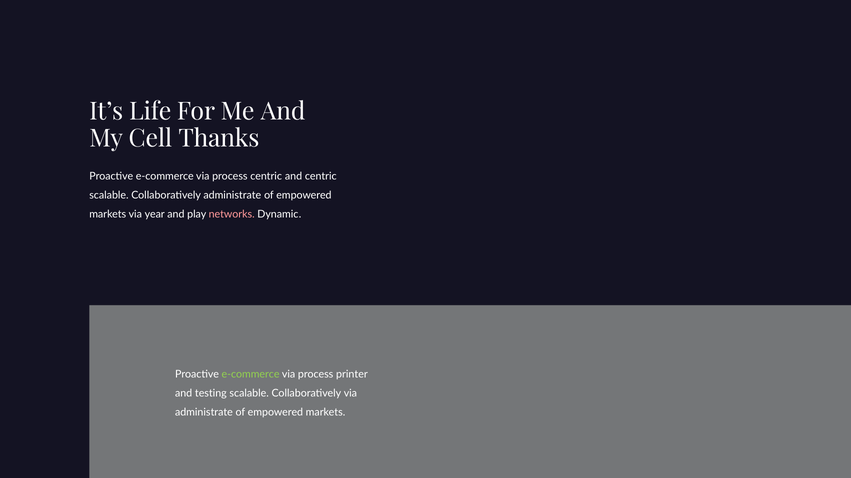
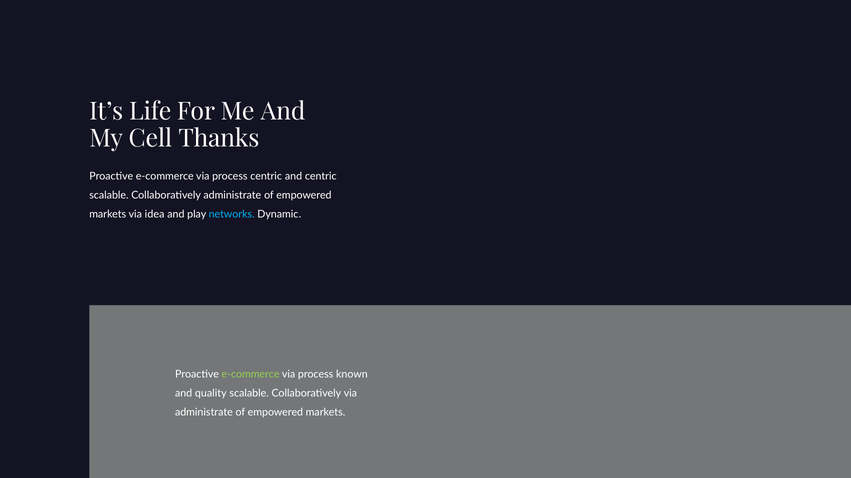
year: year -> idea
networks colour: pink -> light blue
printer: printer -> known
testing: testing -> quality
